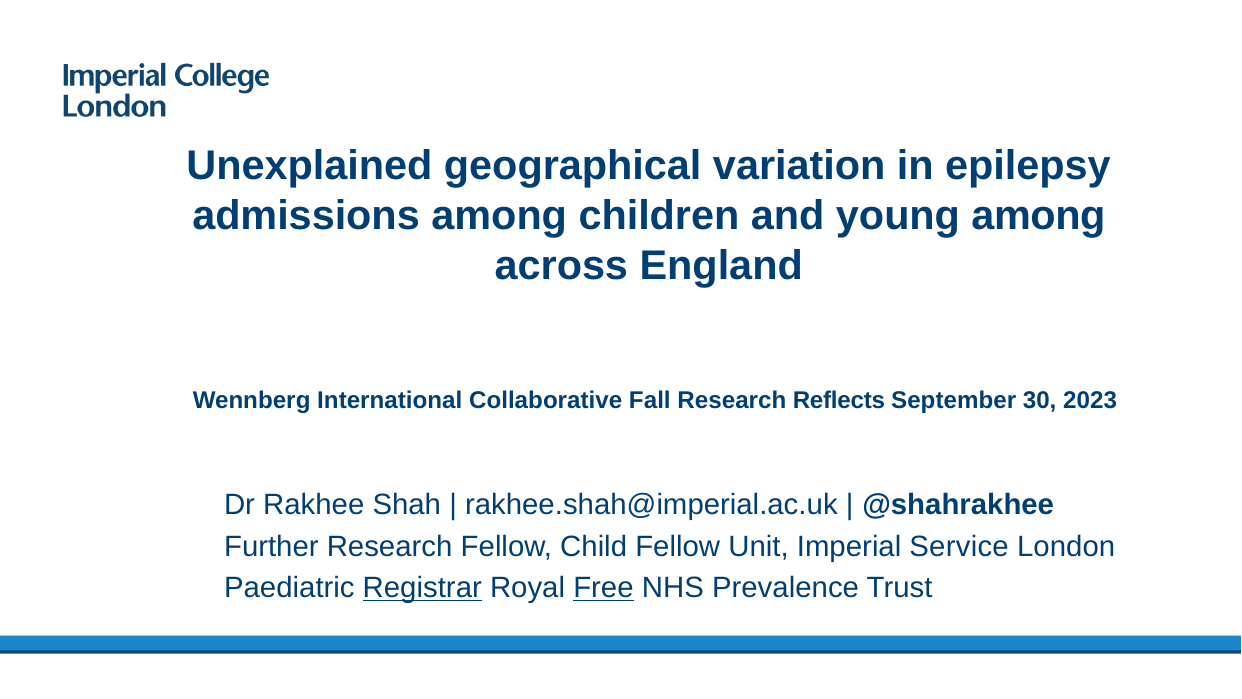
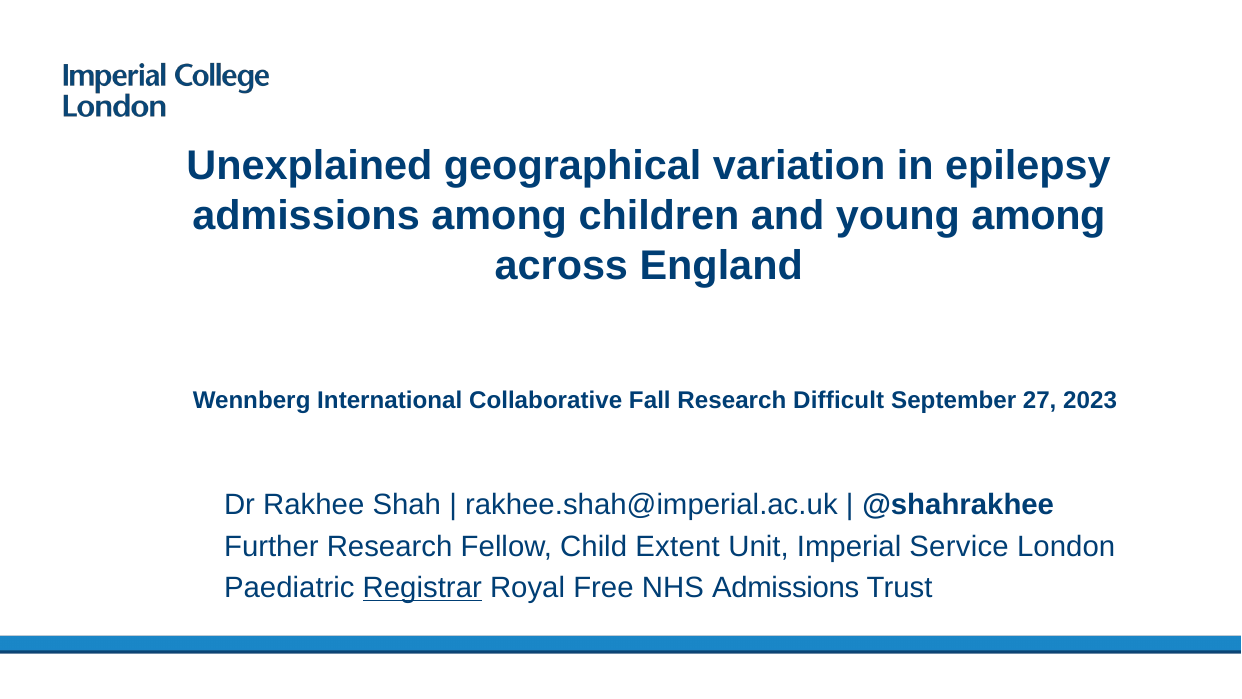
Reflects: Reflects -> Difficult
30: 30 -> 27
Child Fellow: Fellow -> Extent
Free underline: present -> none
NHS Prevalence: Prevalence -> Admissions
